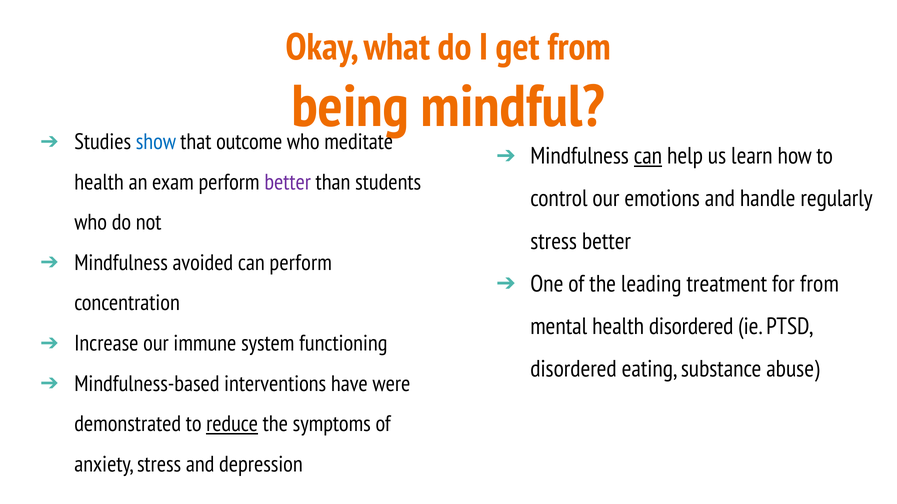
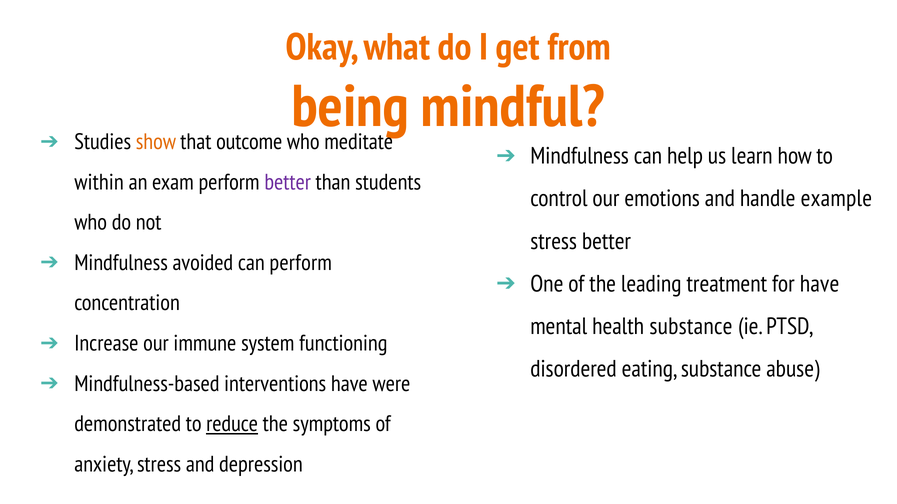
show colour: blue -> orange
can at (648, 156) underline: present -> none
health at (99, 182): health -> within
regularly: regularly -> example
for from: from -> have
health disordered: disordered -> substance
